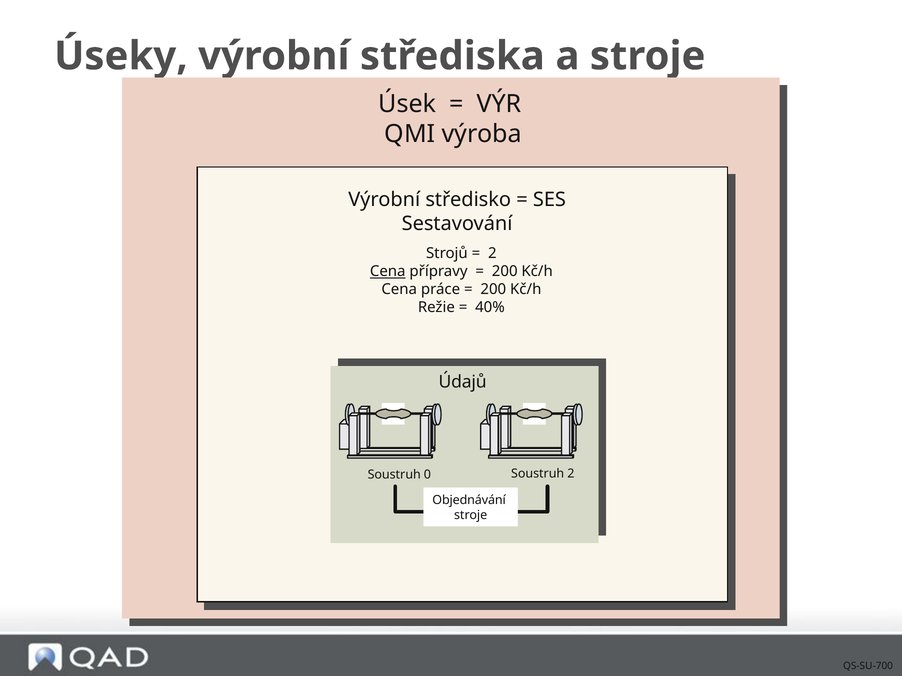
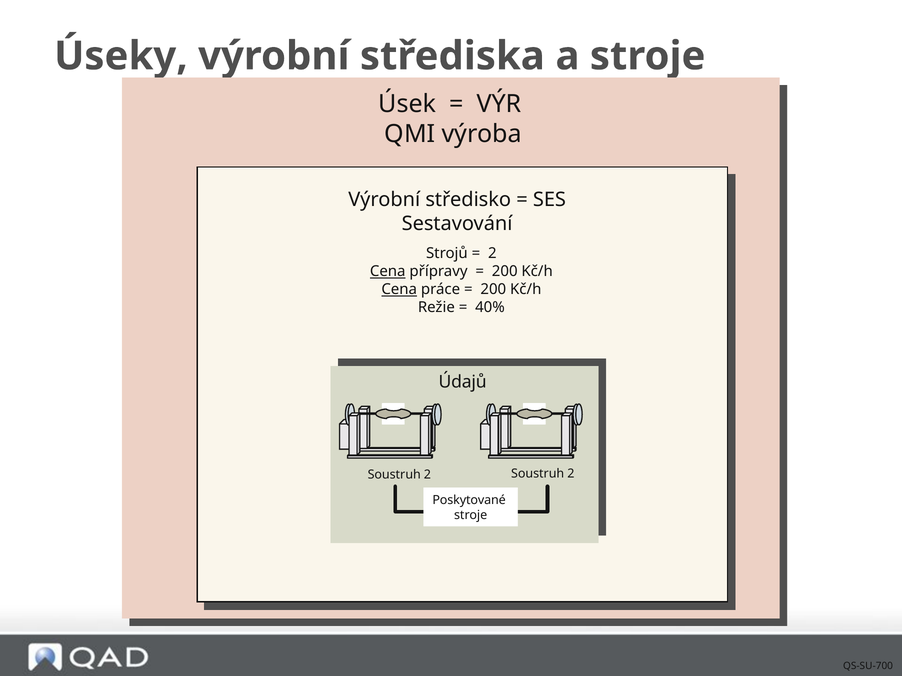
Cena at (399, 290) underline: none -> present
0 at (427, 475): 0 -> 2
Objednávání: Objednávání -> Poskytované
